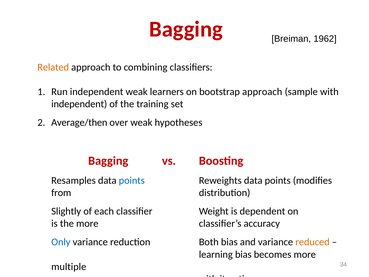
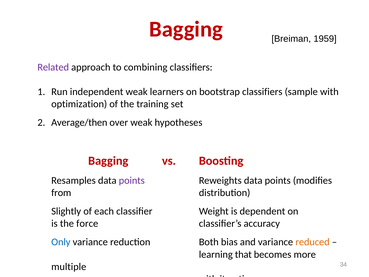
1962: 1962 -> 1959
Related colour: orange -> purple
bootstrap approach: approach -> classifiers
independent at (79, 104): independent -> optimization
points at (132, 180) colour: blue -> purple
the more: more -> force
learning bias: bias -> that
